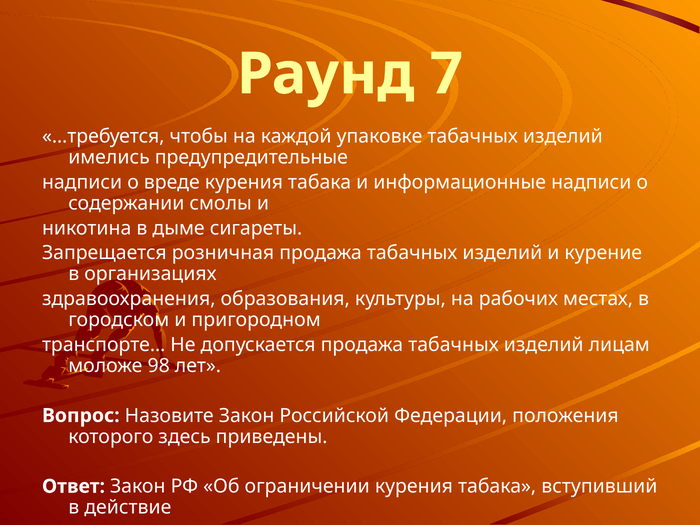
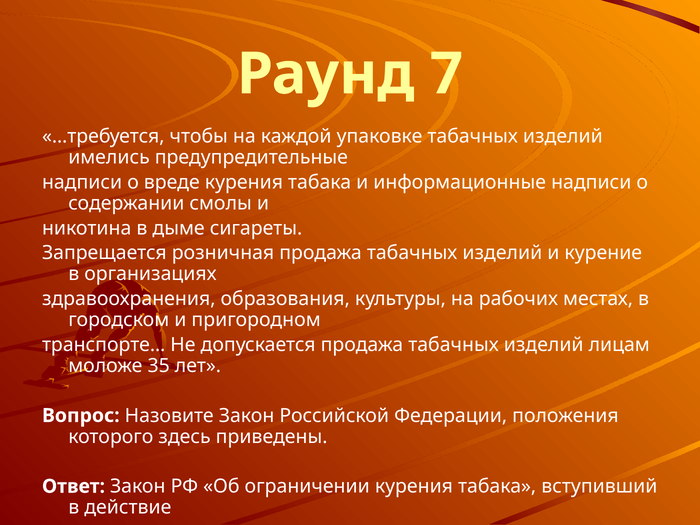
98: 98 -> 35
